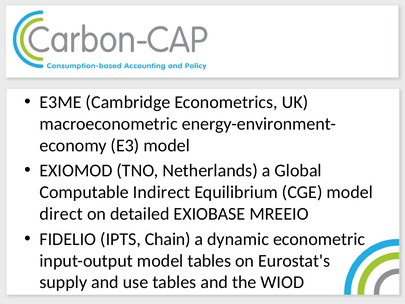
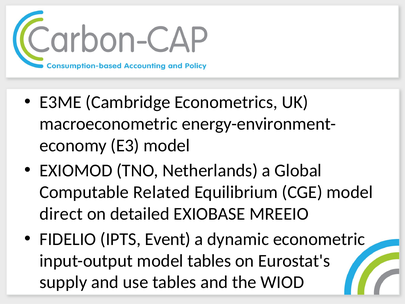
Indirect: Indirect -> Related
Chain: Chain -> Event
